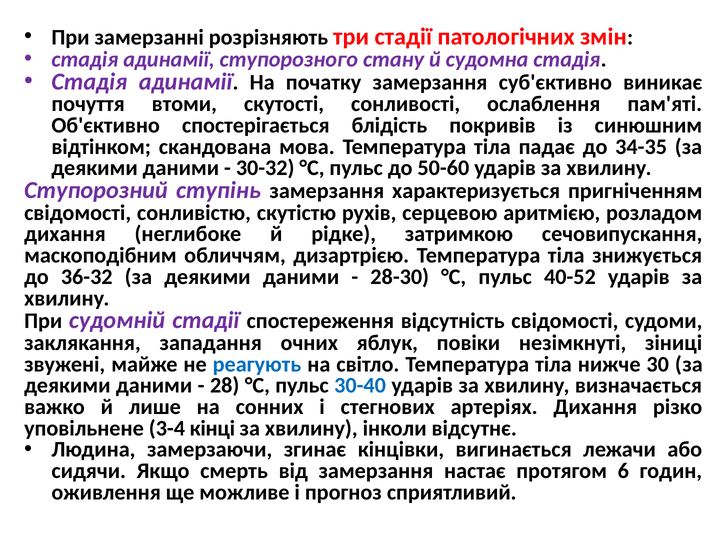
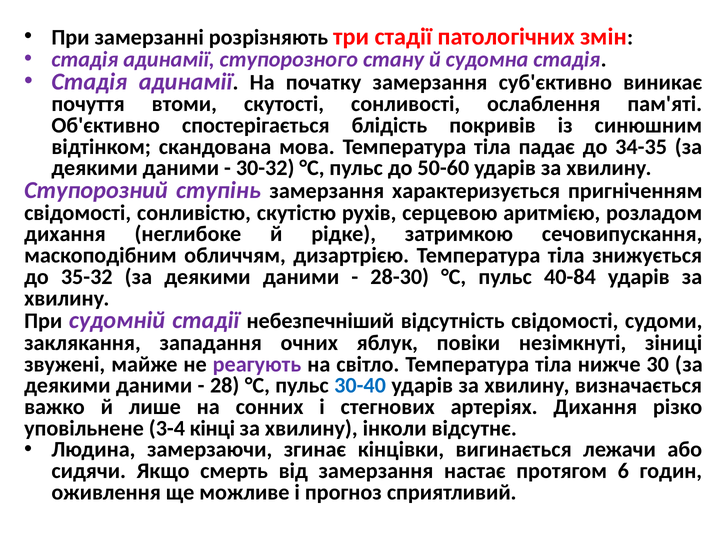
36-32: 36-32 -> 35-32
40-52: 40-52 -> 40-84
спостереження: спостереження -> небезпечніший
реагують colour: blue -> purple
